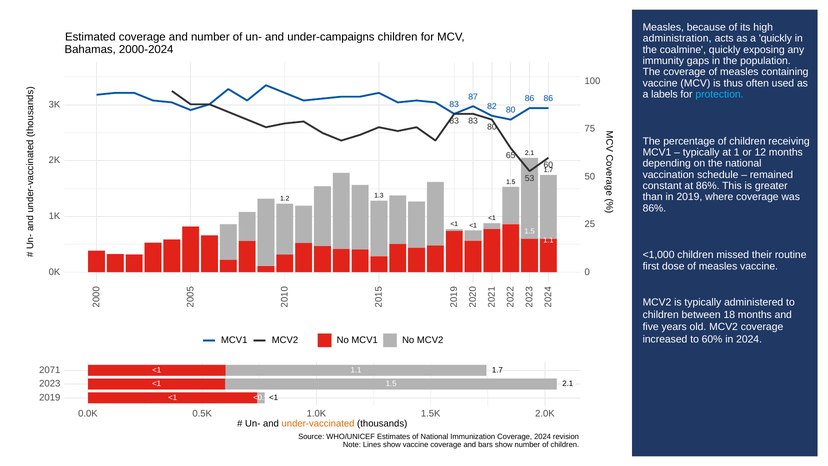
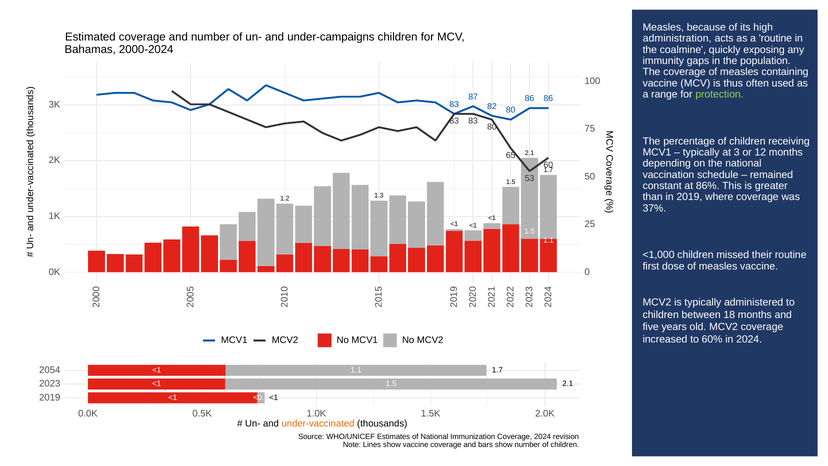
a quickly: quickly -> routine
labels: labels -> range
protection colour: light blue -> light green
at 1: 1 -> 3
86% at (654, 208): 86% -> 37%
2071: 2071 -> 2054
